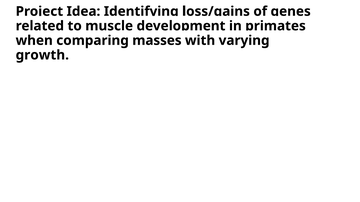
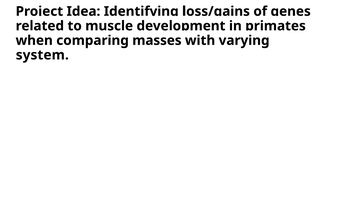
growth: growth -> system
